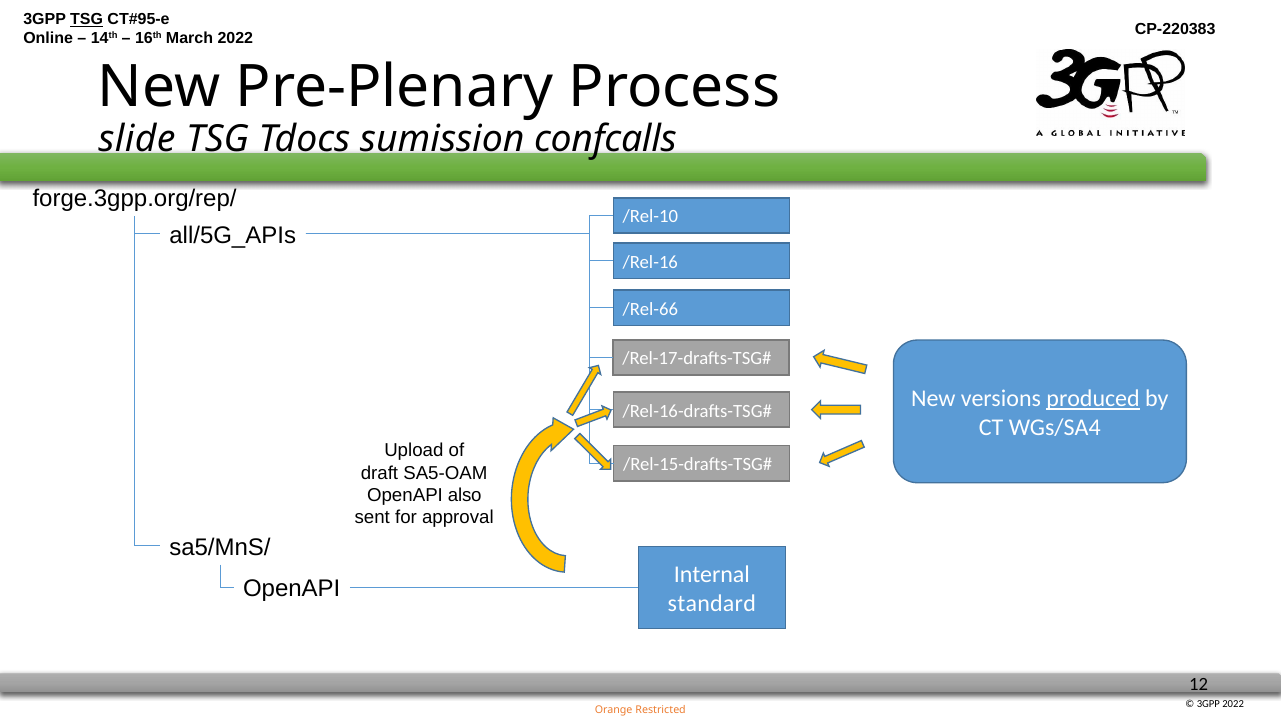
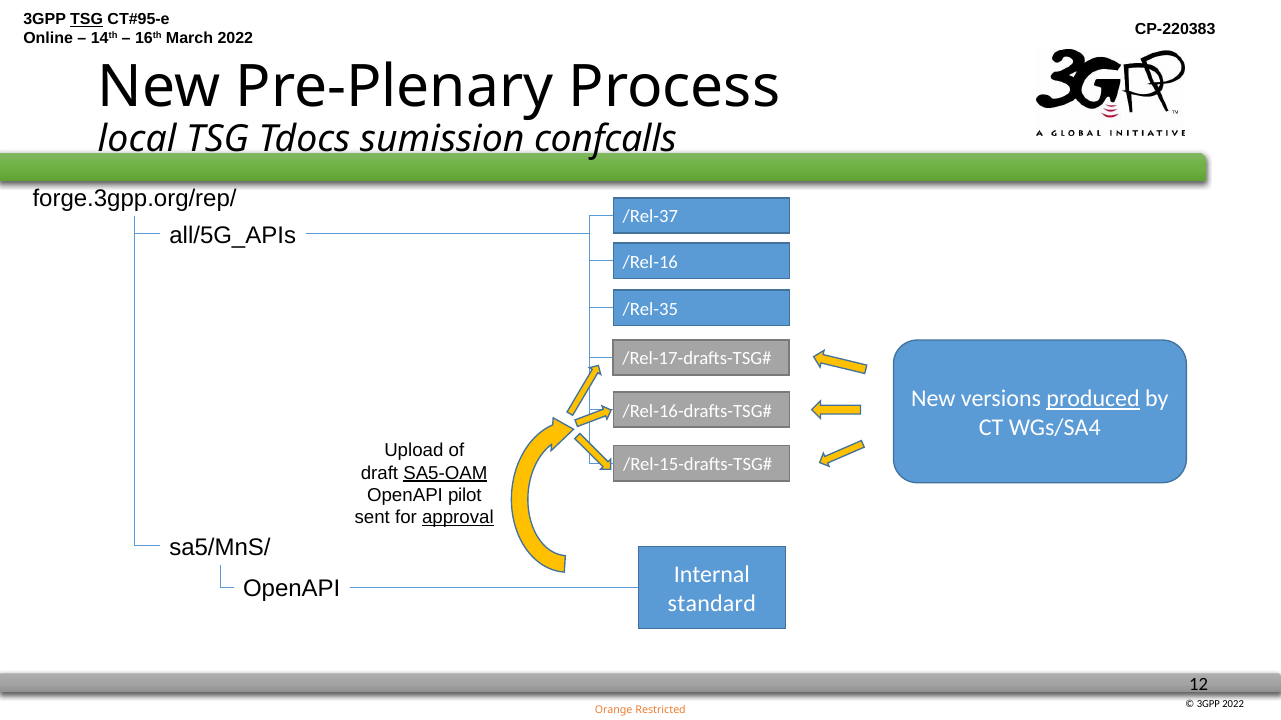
slide: slide -> local
/Rel-10: /Rel-10 -> /Rel-37
/Rel-66: /Rel-66 -> /Rel-35
SA5-OAM underline: none -> present
also: also -> pilot
approval underline: none -> present
